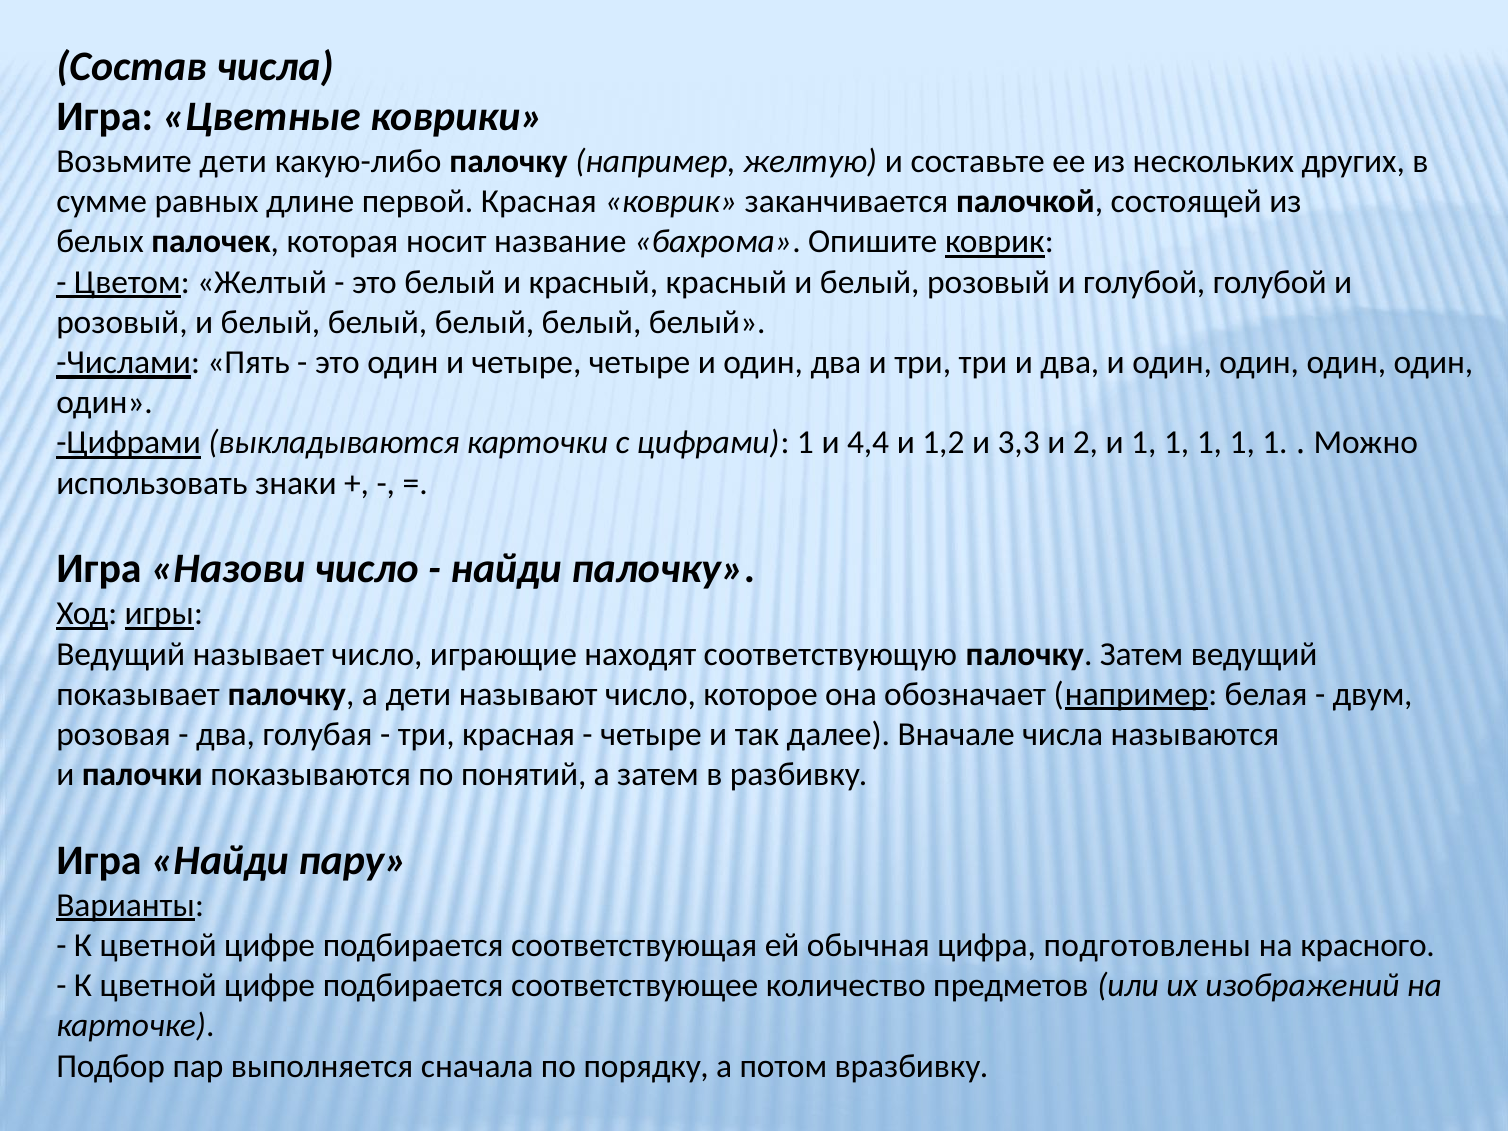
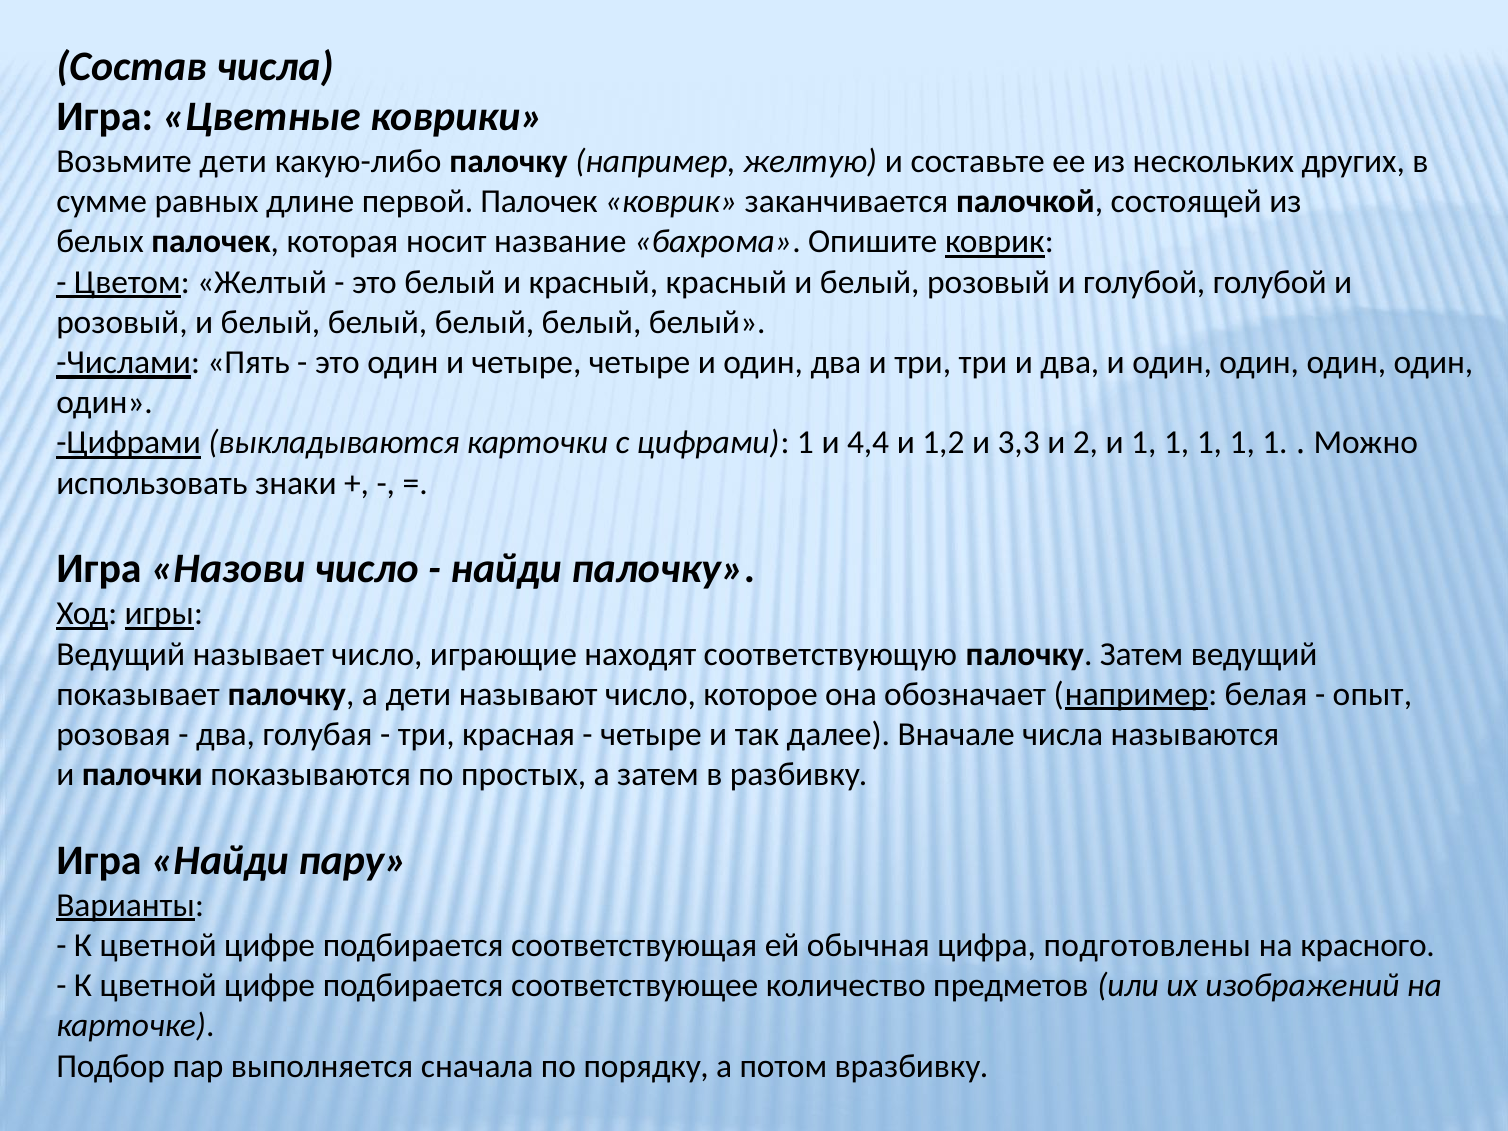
первой Красная: Красная -> Палочек
двум: двум -> опыт
понятий: понятий -> простых
